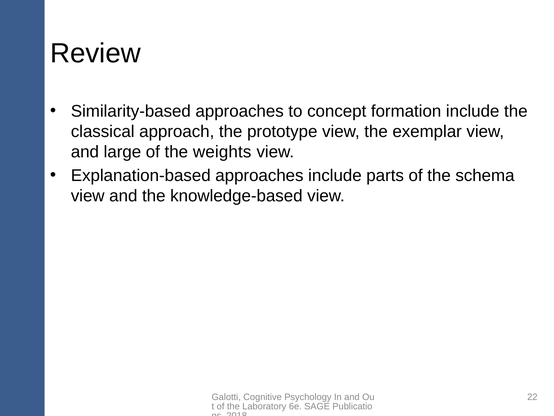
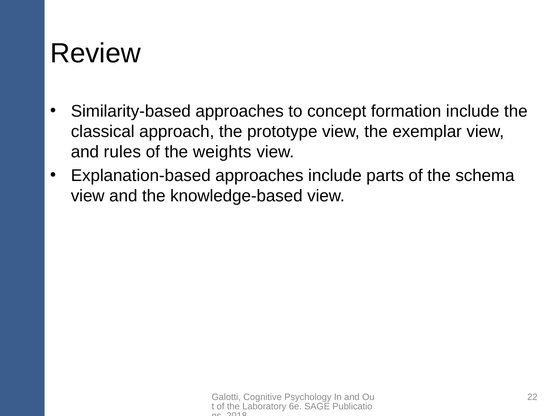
large: large -> rules
